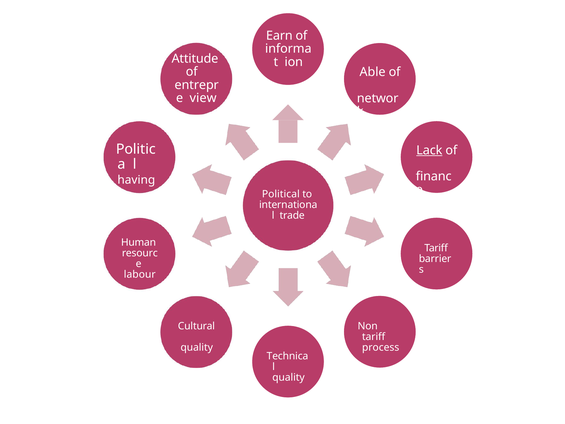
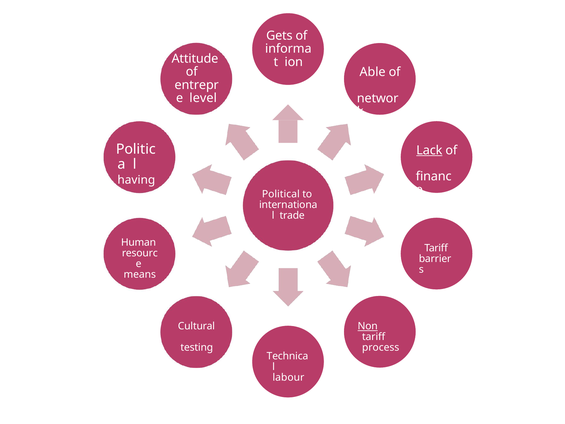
Earn: Earn -> Gets
view: view -> level
labour: labour -> means
Non underline: none -> present
quality at (197, 347): quality -> testing
quality at (288, 377): quality -> labour
